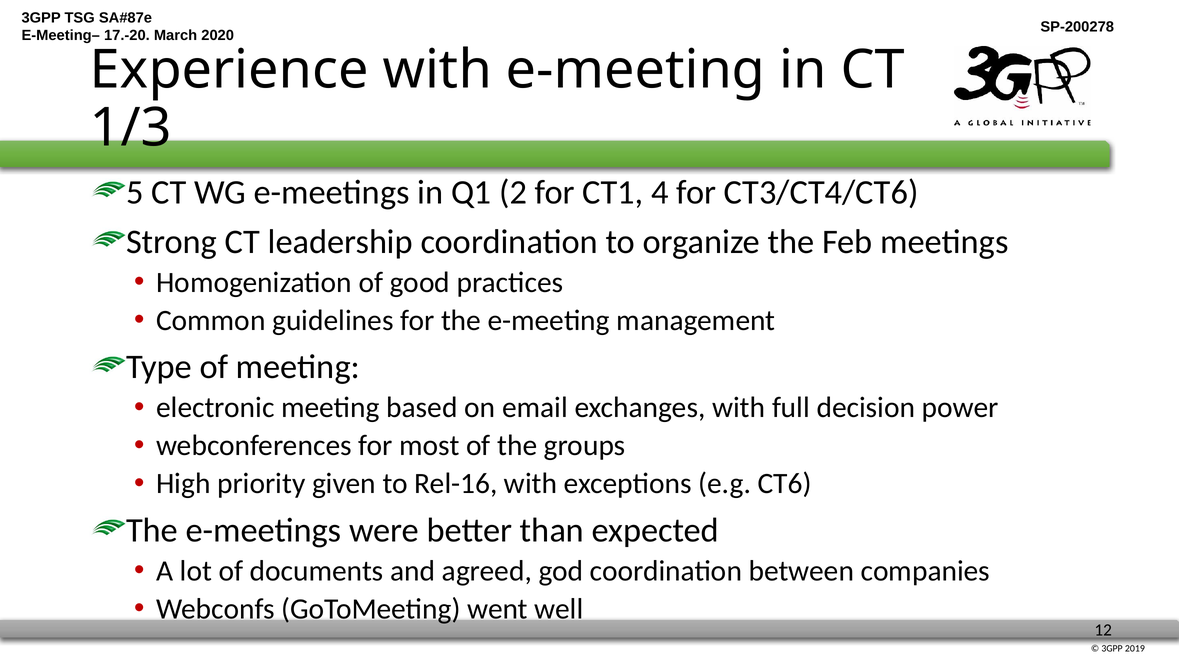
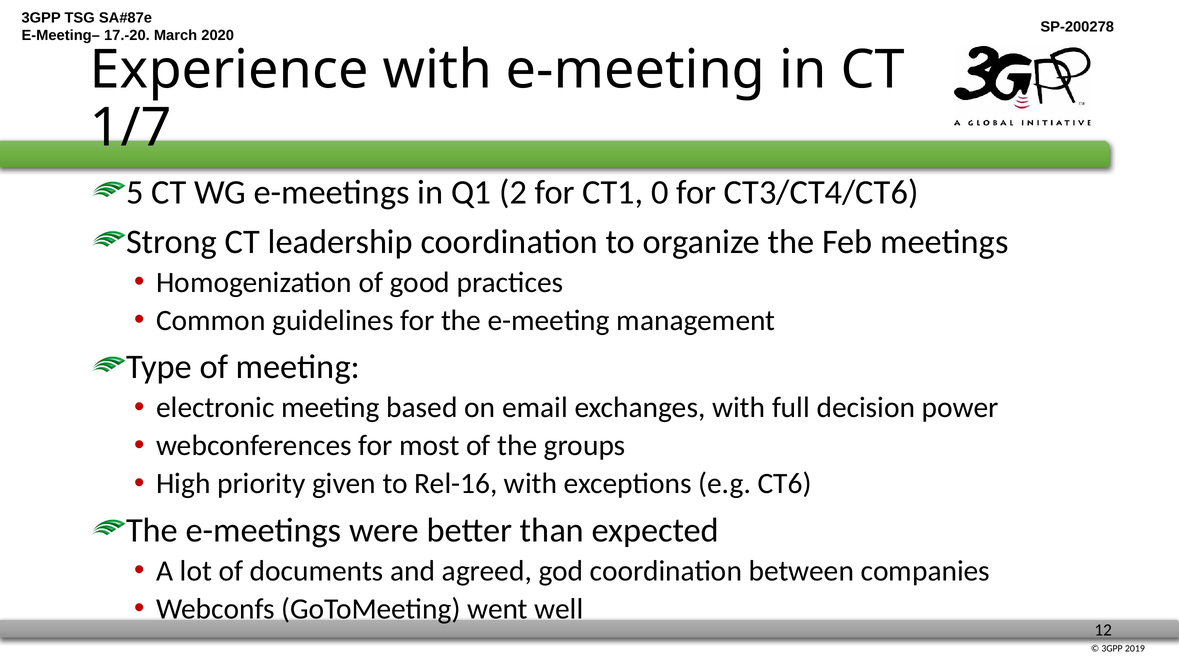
1/3: 1/3 -> 1/7
4: 4 -> 0
